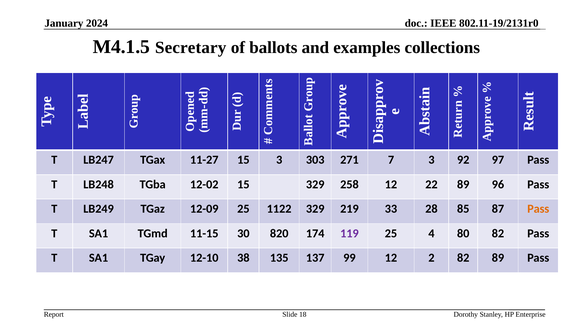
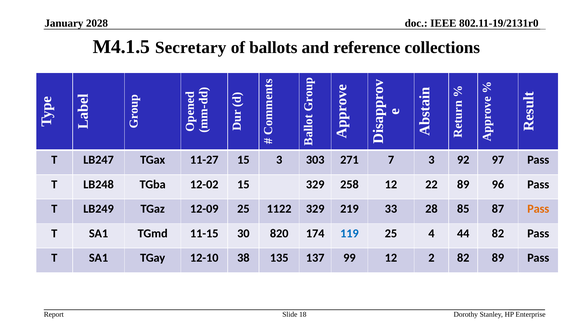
2024: 2024 -> 2028
examples: examples -> reference
119 colour: purple -> blue
80: 80 -> 44
